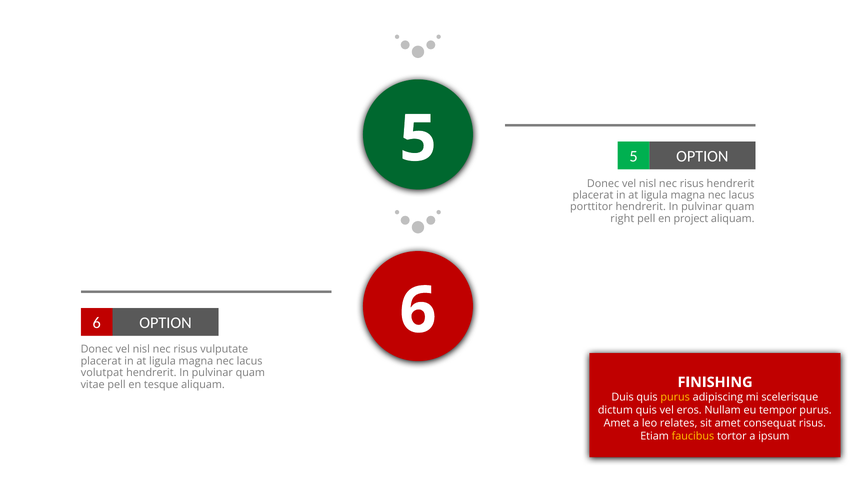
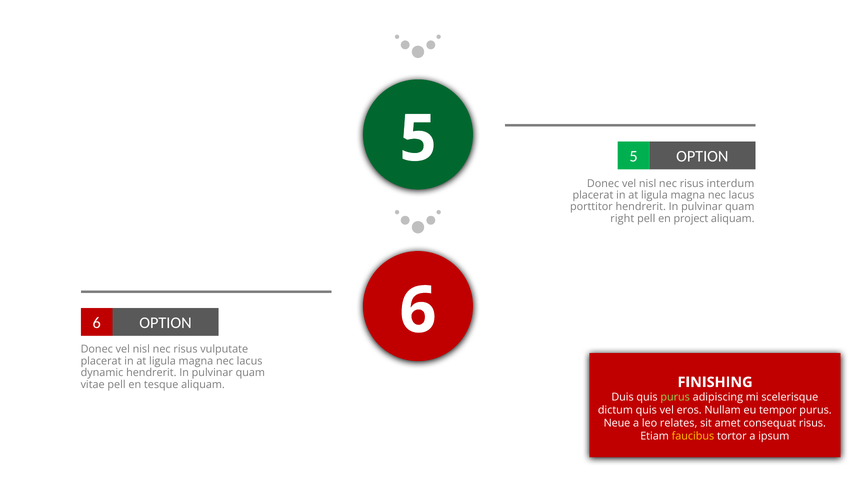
risus hendrerit: hendrerit -> interdum
volutpat: volutpat -> dynamic
purus at (675, 397) colour: yellow -> light green
Amet at (617, 423): Amet -> Neue
